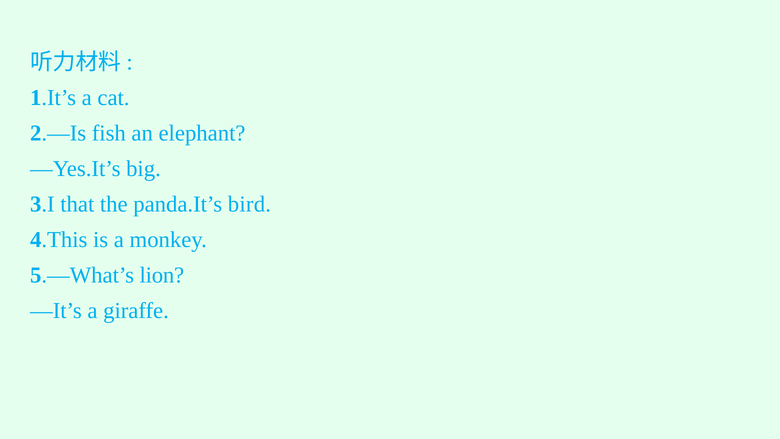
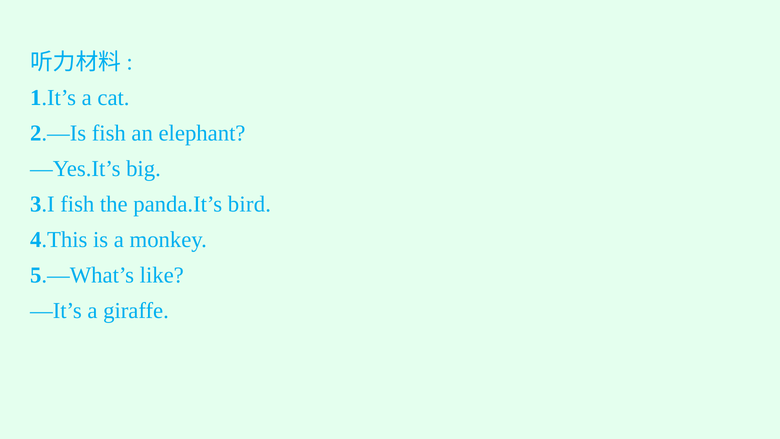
3.I that: that -> fish
lion: lion -> like
